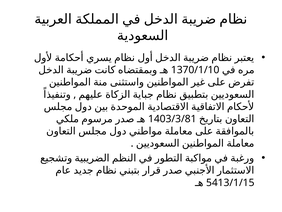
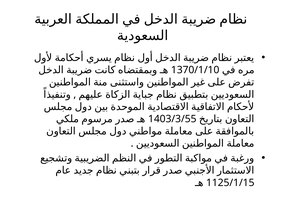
1403/3/81: 1403/3/81 -> 1403/3/55
5413/1/15: 5413/1/15 -> 1125/1/15
